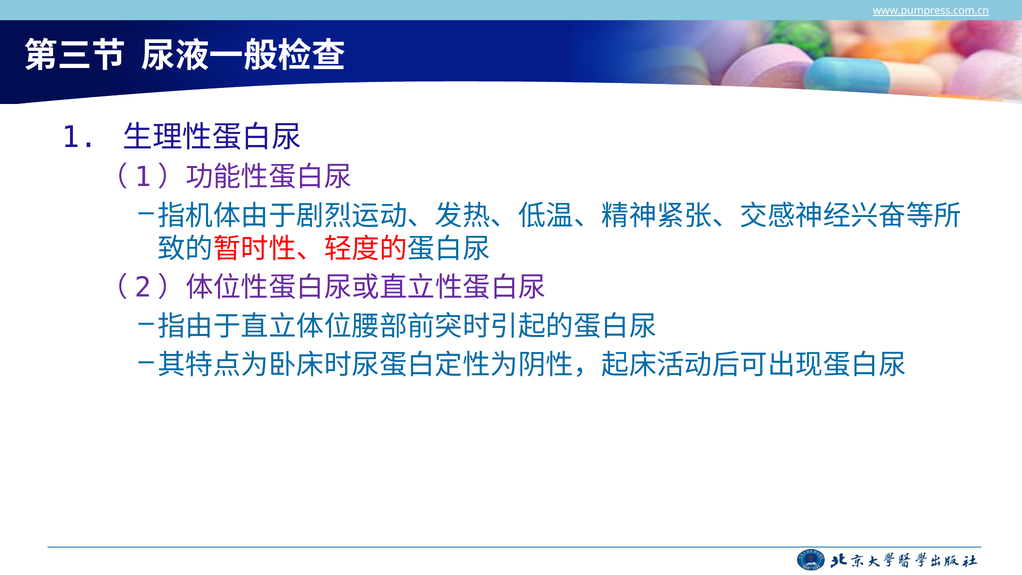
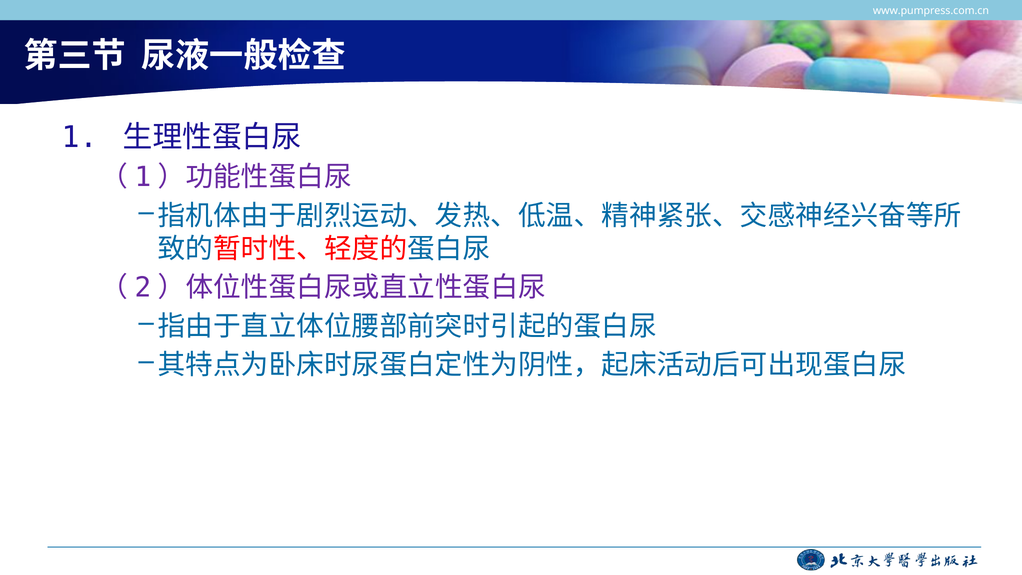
www.pumpress.com.cn underline: present -> none
